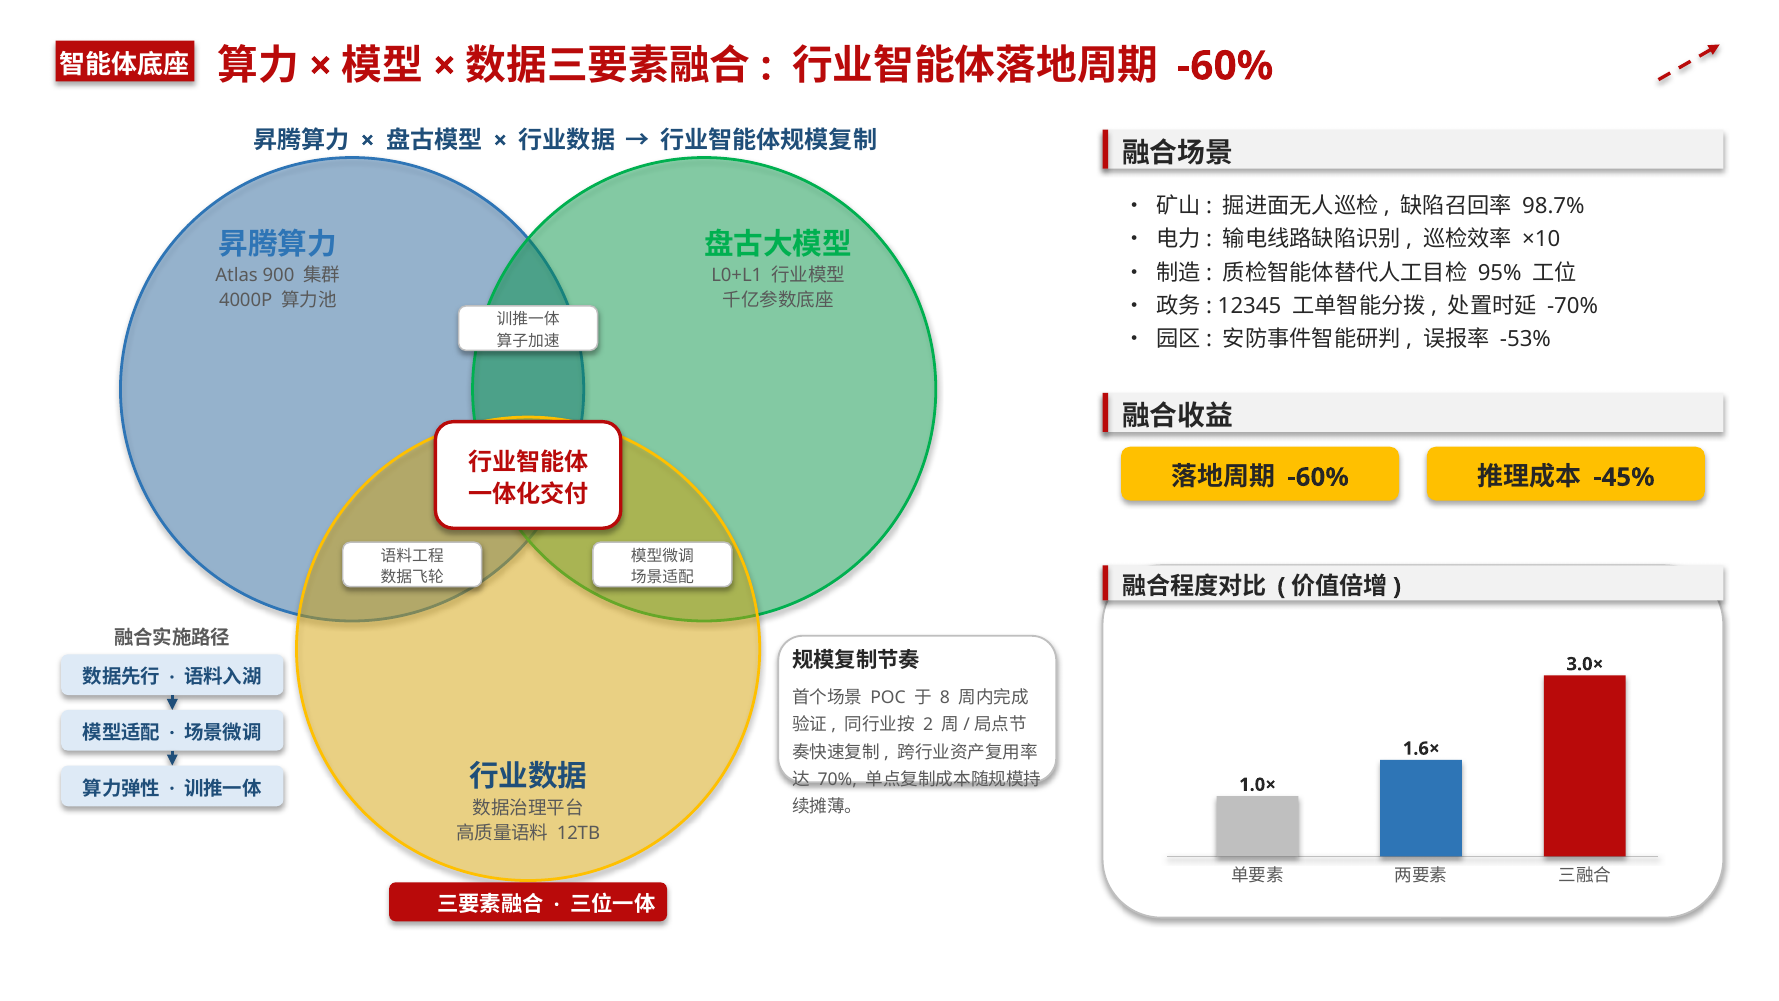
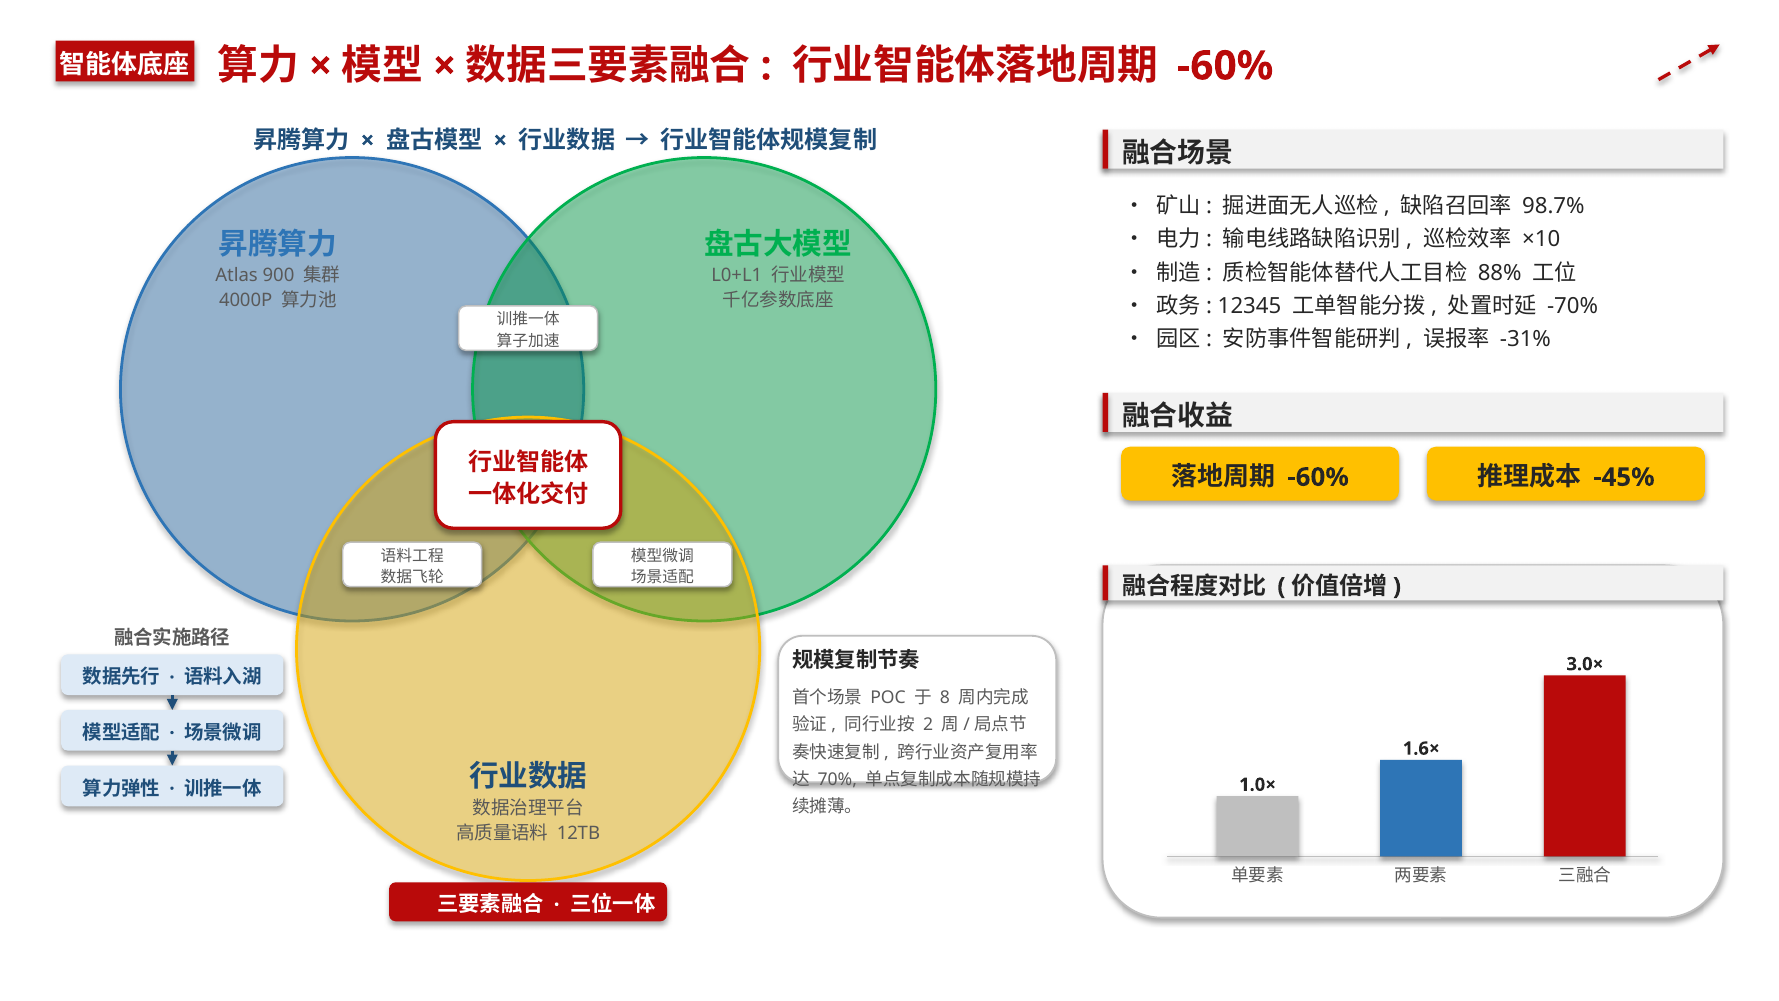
95%: 95% -> 88%
-53%: -53% -> -31%
